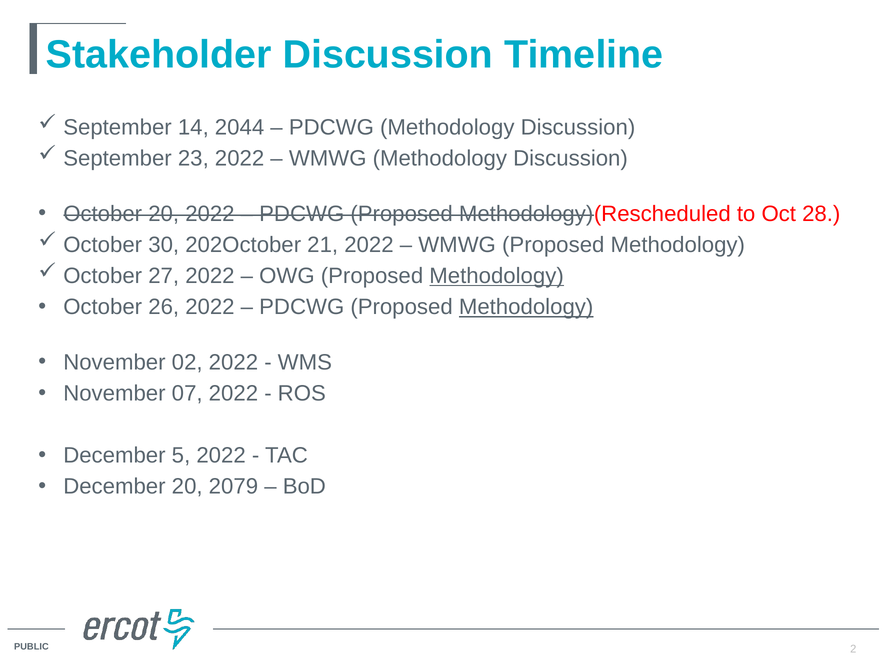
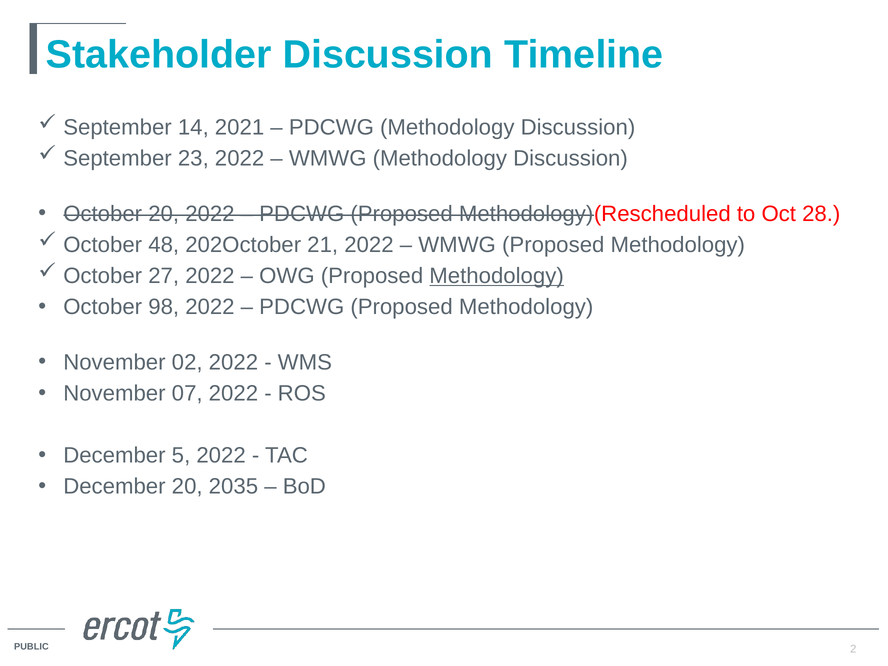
2044: 2044 -> 2021
30: 30 -> 48
26: 26 -> 98
Methodology at (526, 307) underline: present -> none
2079: 2079 -> 2035
